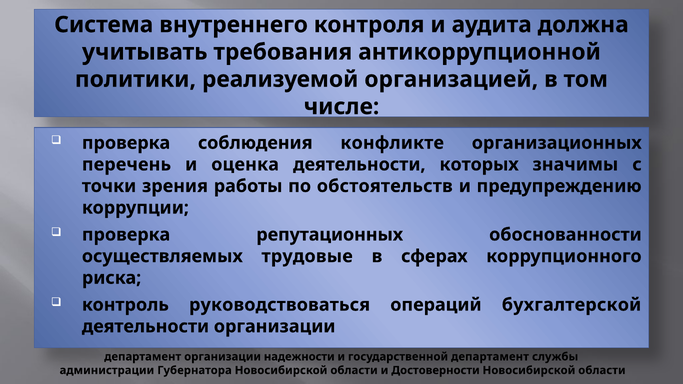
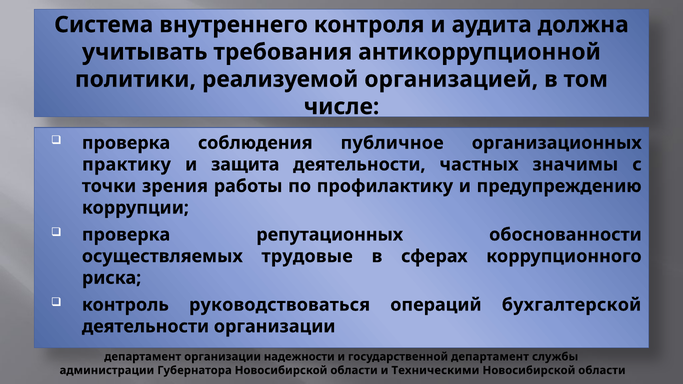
конфликте: конфликте -> публичное
перечень: перечень -> практику
оценка: оценка -> защита
которых: которых -> частных
обстоятельств: обстоятельств -> профилактику
Достоверности: Достоверности -> Техническими
